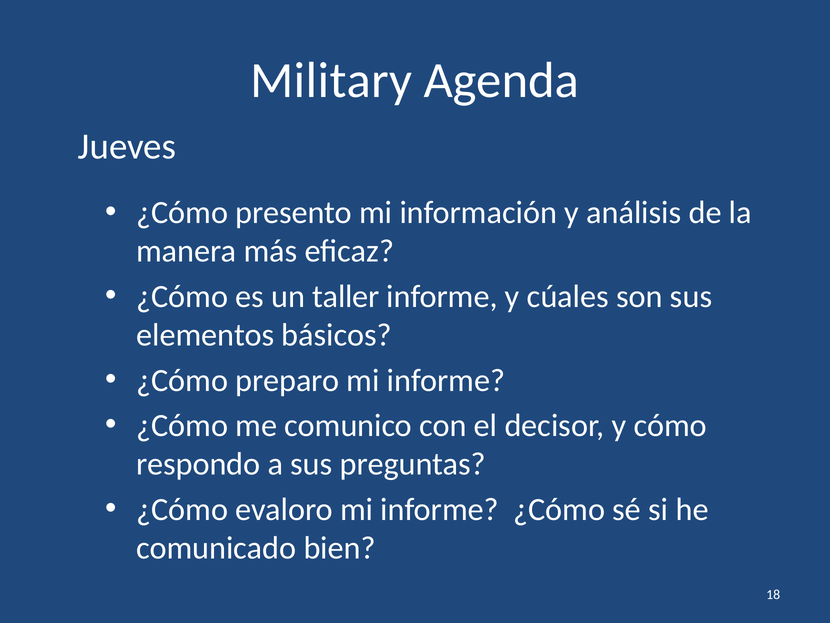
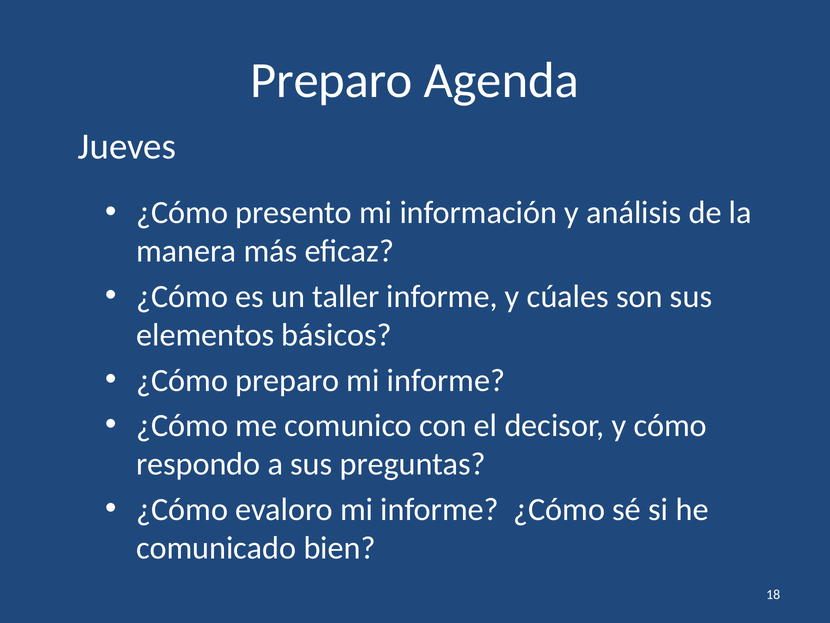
Military at (331, 80): Military -> Preparo
